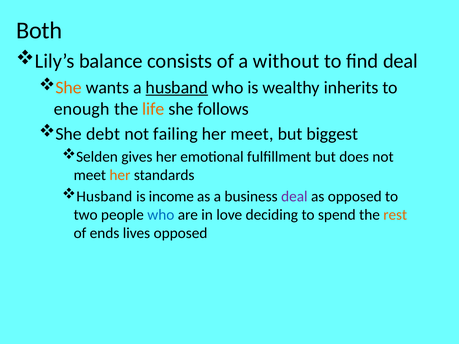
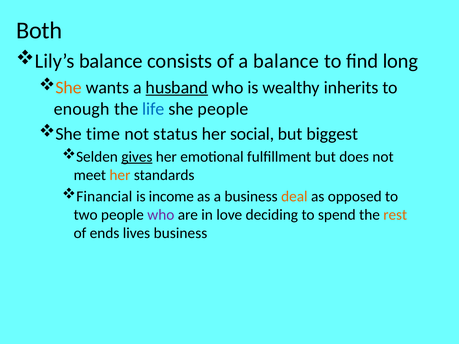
a without: without -> balance
find deal: deal -> long
life colour: orange -> blue
she follows: follows -> people
debt: debt -> time
failing: failing -> status
her meet: meet -> social
gives underline: none -> present
Husband at (104, 197): Husband -> Financial
deal at (294, 197) colour: purple -> orange
who at (161, 215) colour: blue -> purple
lives opposed: opposed -> business
